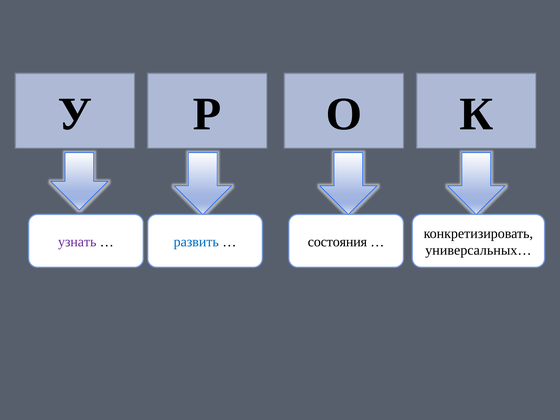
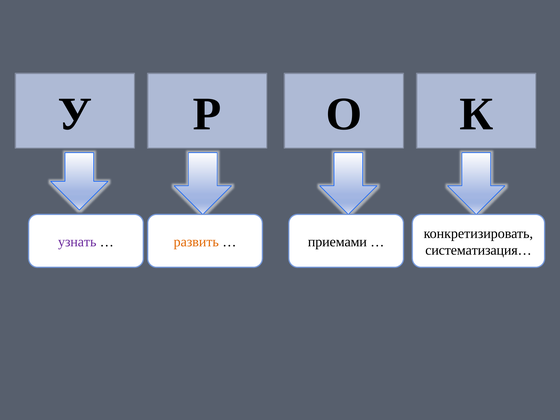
развить colour: blue -> orange
состояния: состояния -> приемами
универсальных…: универсальных… -> систематизация…
